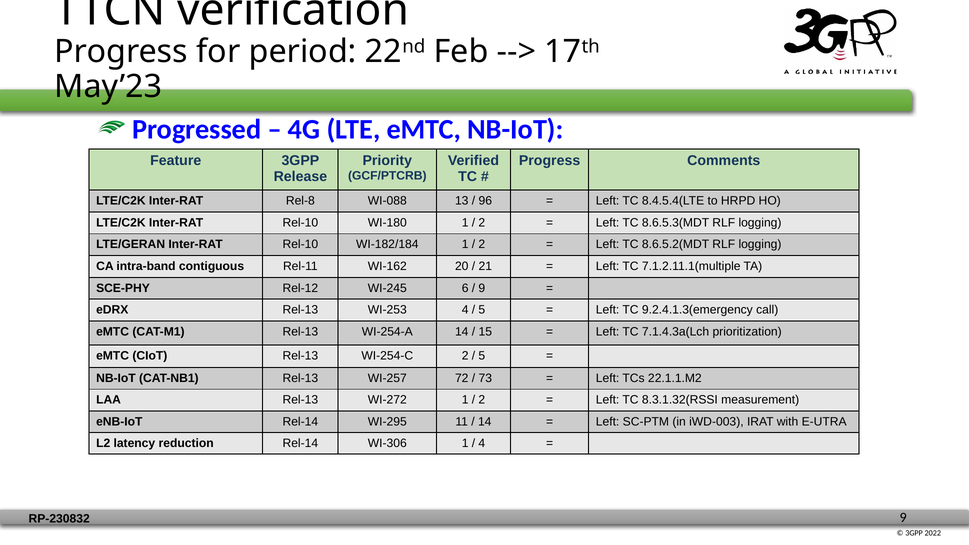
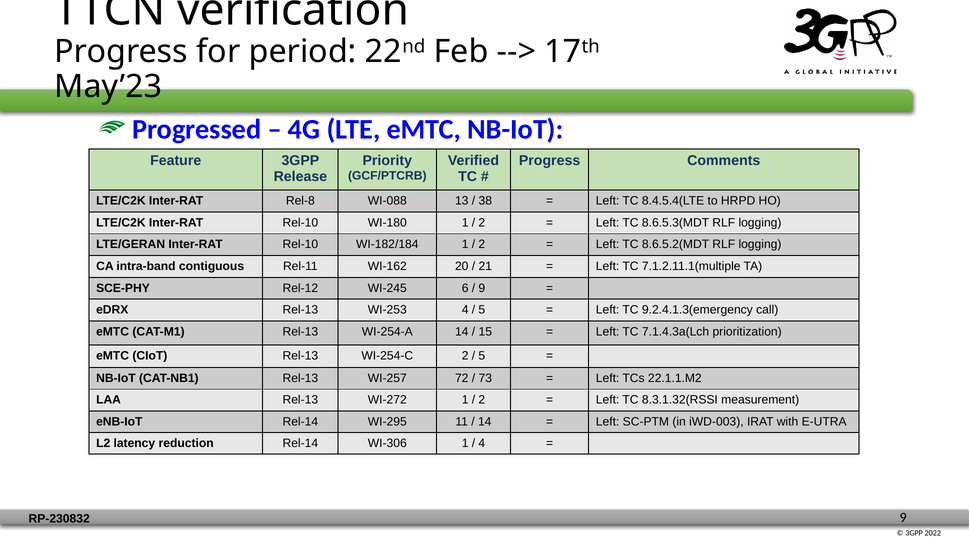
96: 96 -> 38
